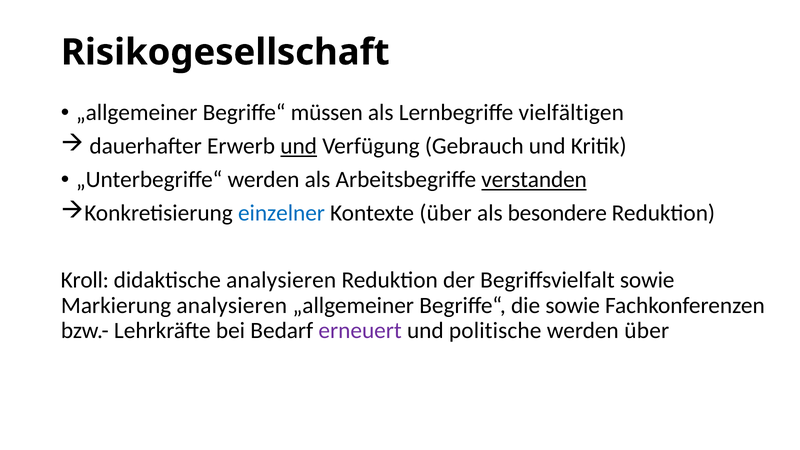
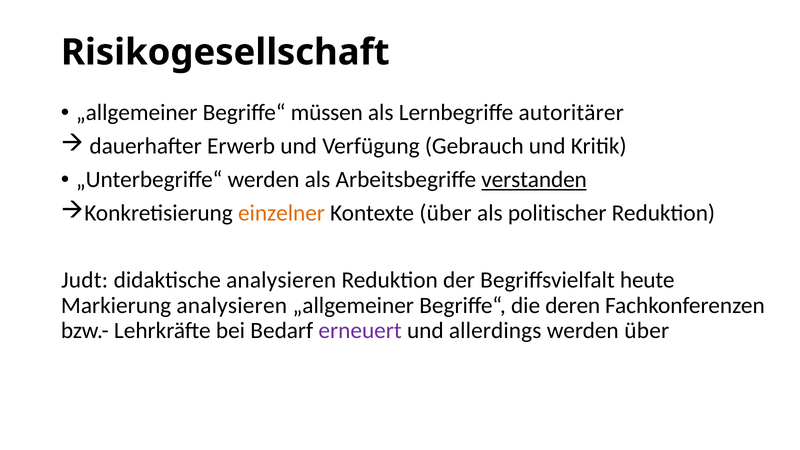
vielfältigen: vielfältigen -> autoritärer
und at (299, 146) underline: present -> none
einzelner colour: blue -> orange
besondere: besondere -> politischer
Kroll: Kroll -> Judt
Begriffsvielfalt sowie: sowie -> heute
die sowie: sowie -> deren
politische: politische -> allerdings
